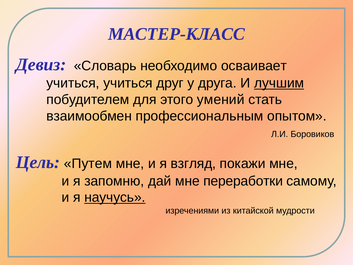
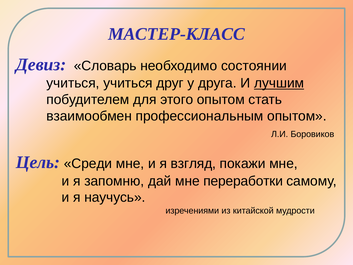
осваивает: осваивает -> состоянии
этого умений: умений -> опытом
Путем: Путем -> Среди
научусь underline: present -> none
